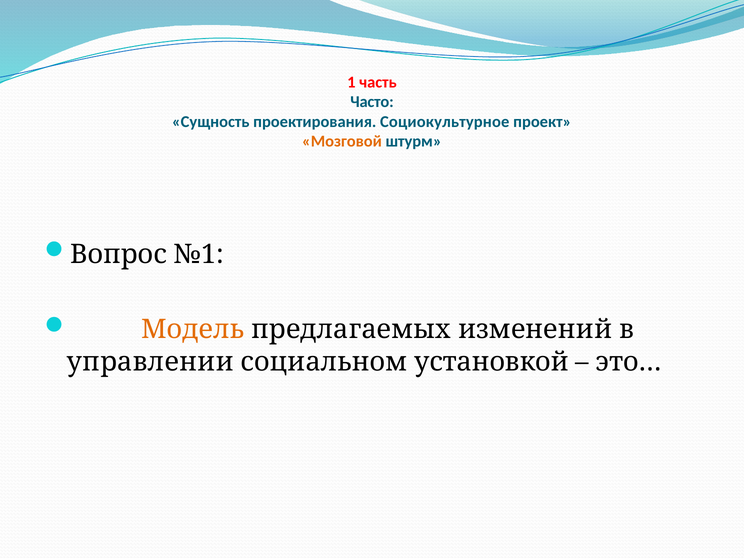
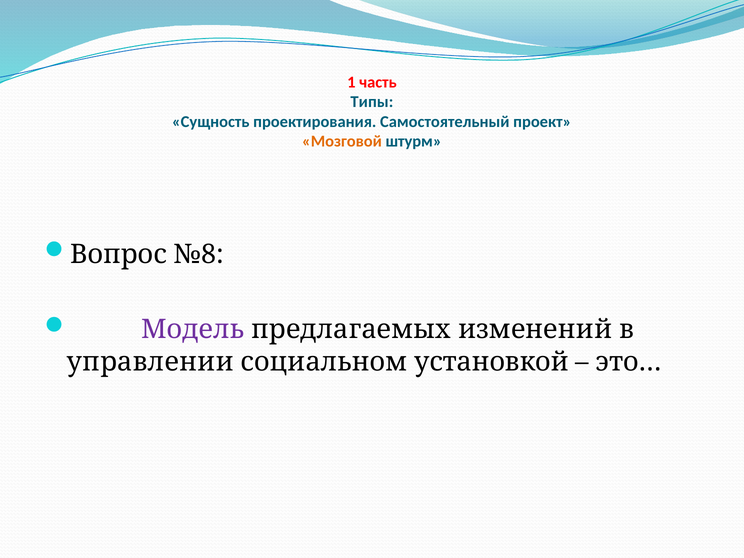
Часто: Часто -> Типы
Социокультурное: Социокультурное -> Самостоятельный
№1: №1 -> №8
Модель colour: orange -> purple
